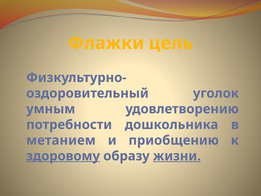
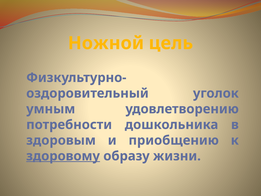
Флажки: Флажки -> Ножной
метанием: метанием -> здоровым
жизни underline: present -> none
